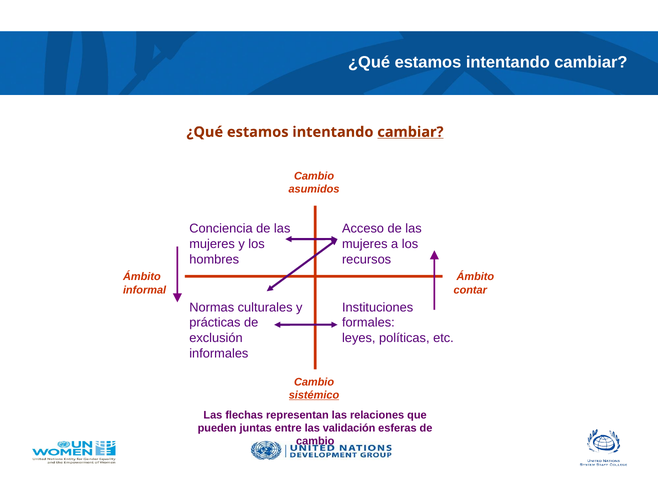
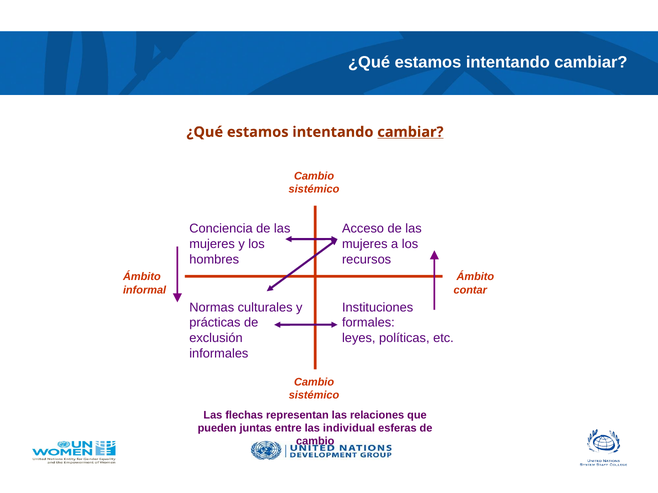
asumidos at (314, 189): asumidos -> sistémico
sistémico at (314, 396) underline: present -> none
validación: validación -> individual
